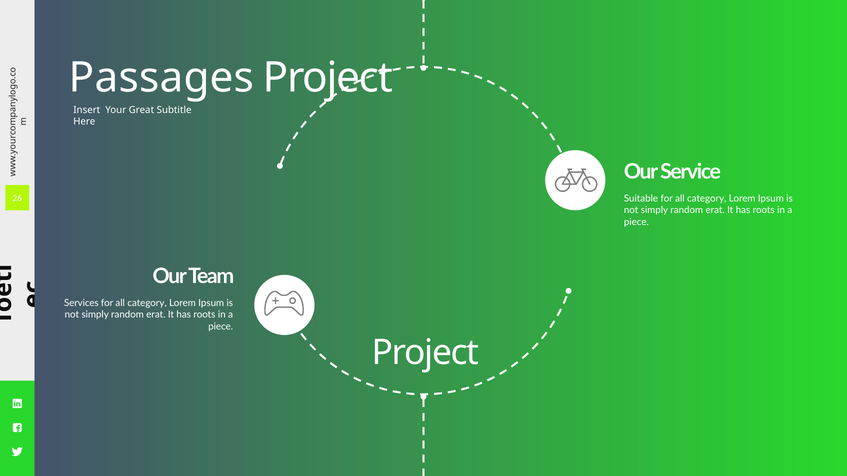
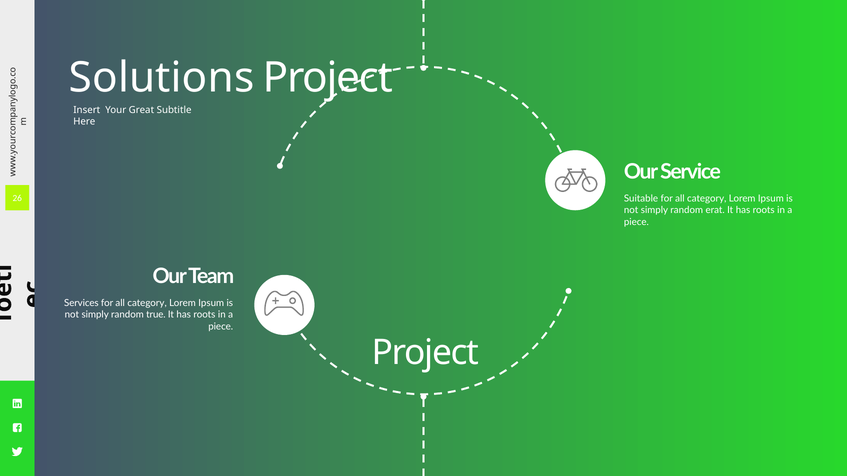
Passages: Passages -> Solutions
erat at (156, 315): erat -> true
